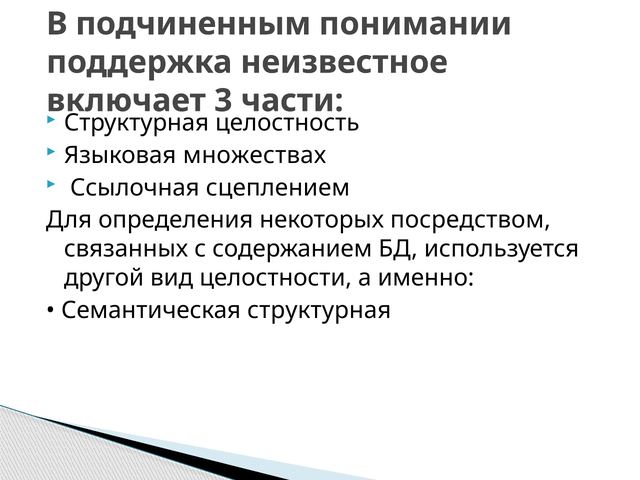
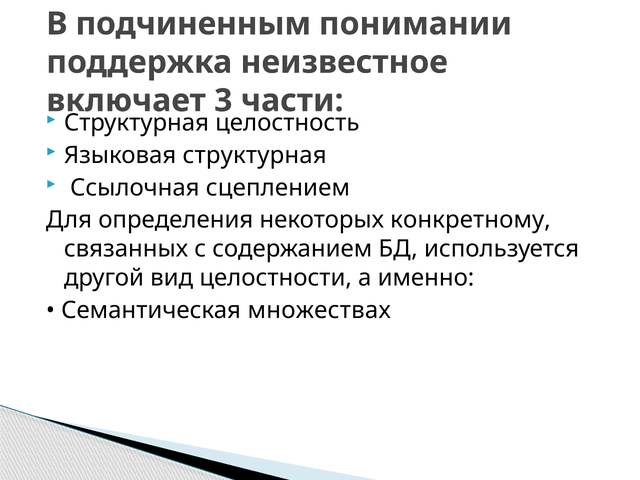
Языковая множествах: множествах -> структурная
посредством: посредством -> конкретному
Семантическая структурная: структурная -> множествах
